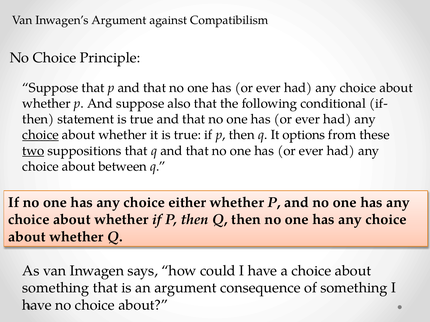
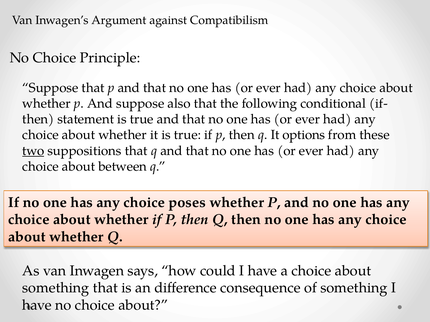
choice at (41, 135) underline: present -> none
either: either -> poses
an argument: argument -> difference
